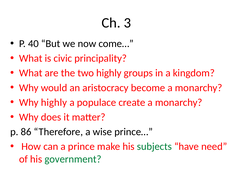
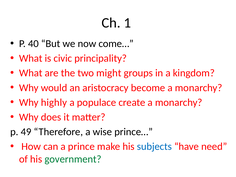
3: 3 -> 1
two highly: highly -> might
86: 86 -> 49
subjects colour: green -> blue
